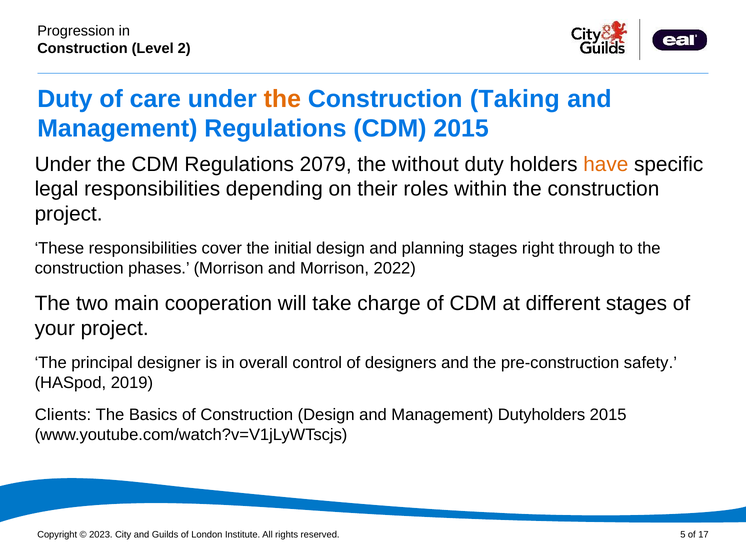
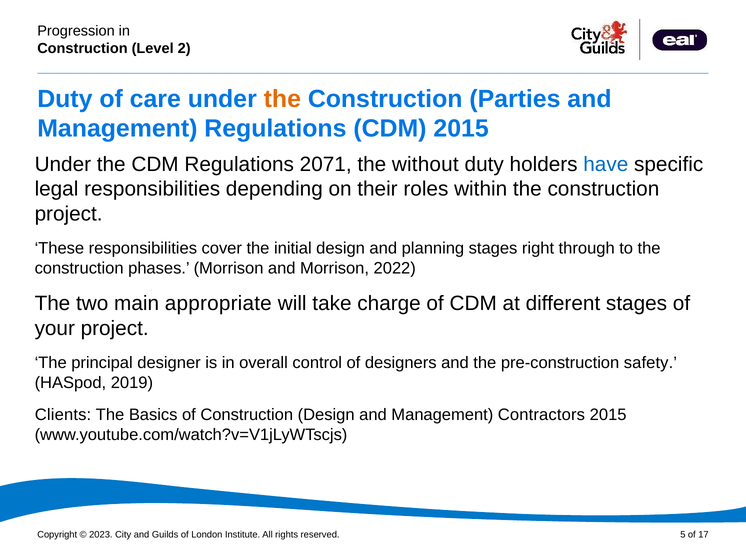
Taking: Taking -> Parties
2079: 2079 -> 2071
have colour: orange -> blue
cooperation: cooperation -> appropriate
Dutyholders: Dutyholders -> Contractors
